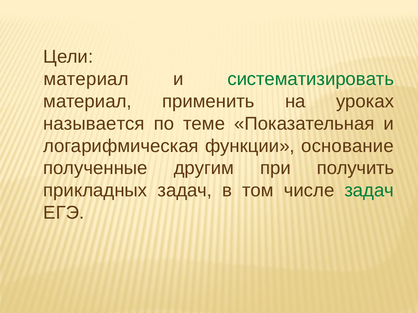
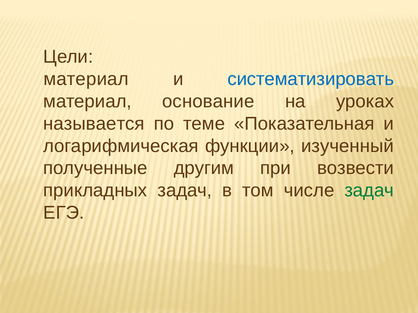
систематизировать colour: green -> blue
применить: применить -> основание
основание: основание -> изученный
получить: получить -> возвести
